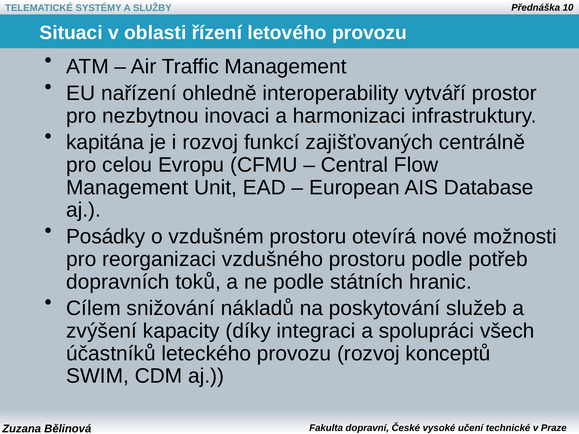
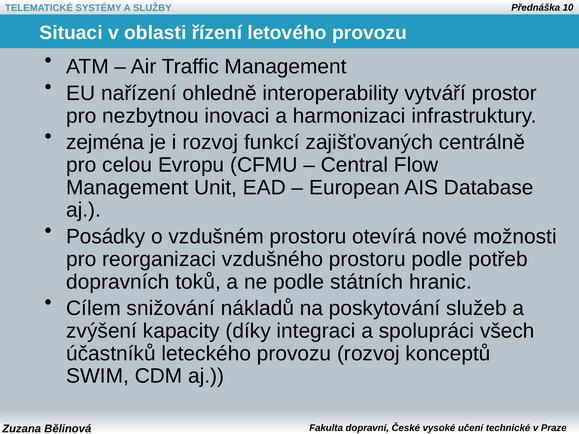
kapitána: kapitána -> zejména
